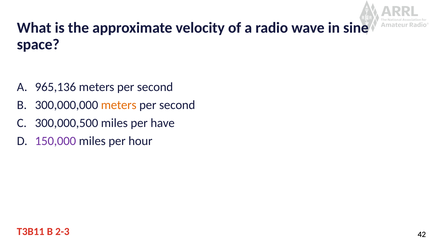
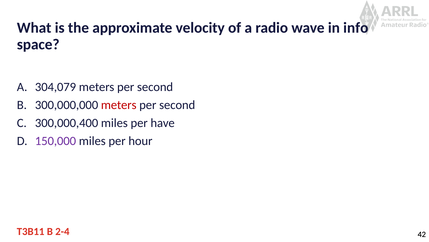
sine: sine -> info
965,136: 965,136 -> 304,079
meters at (119, 105) colour: orange -> red
300,000,500: 300,000,500 -> 300,000,400
2-3: 2-3 -> 2-4
